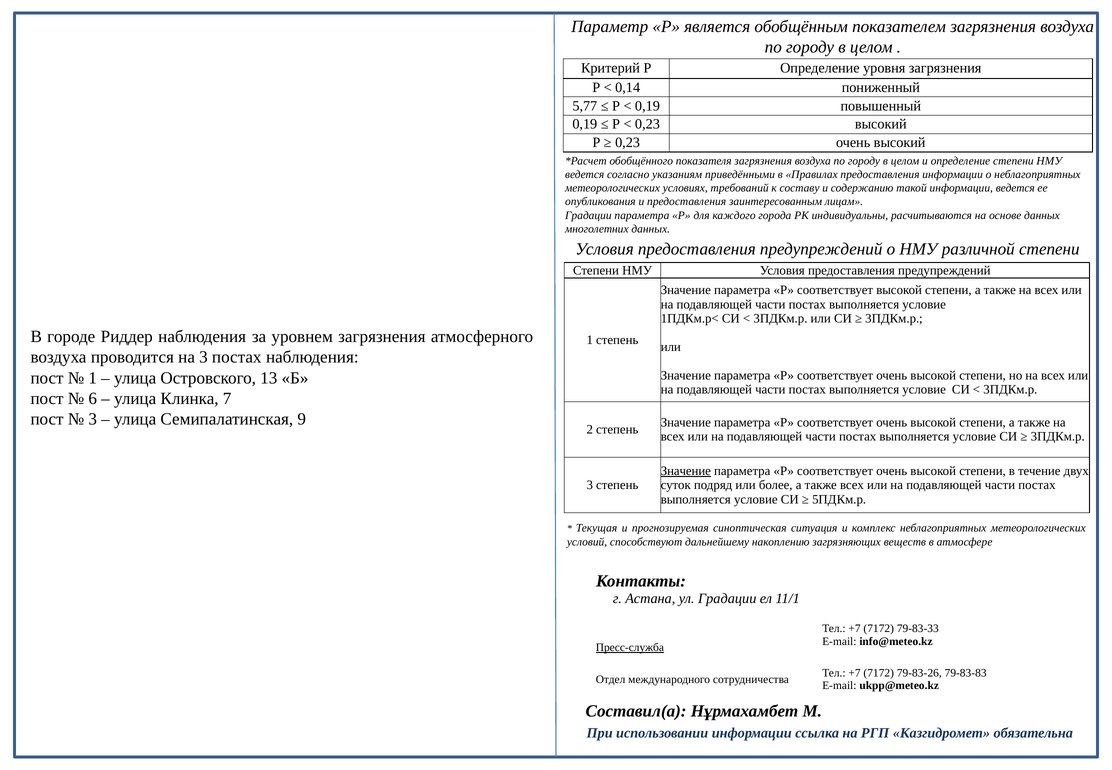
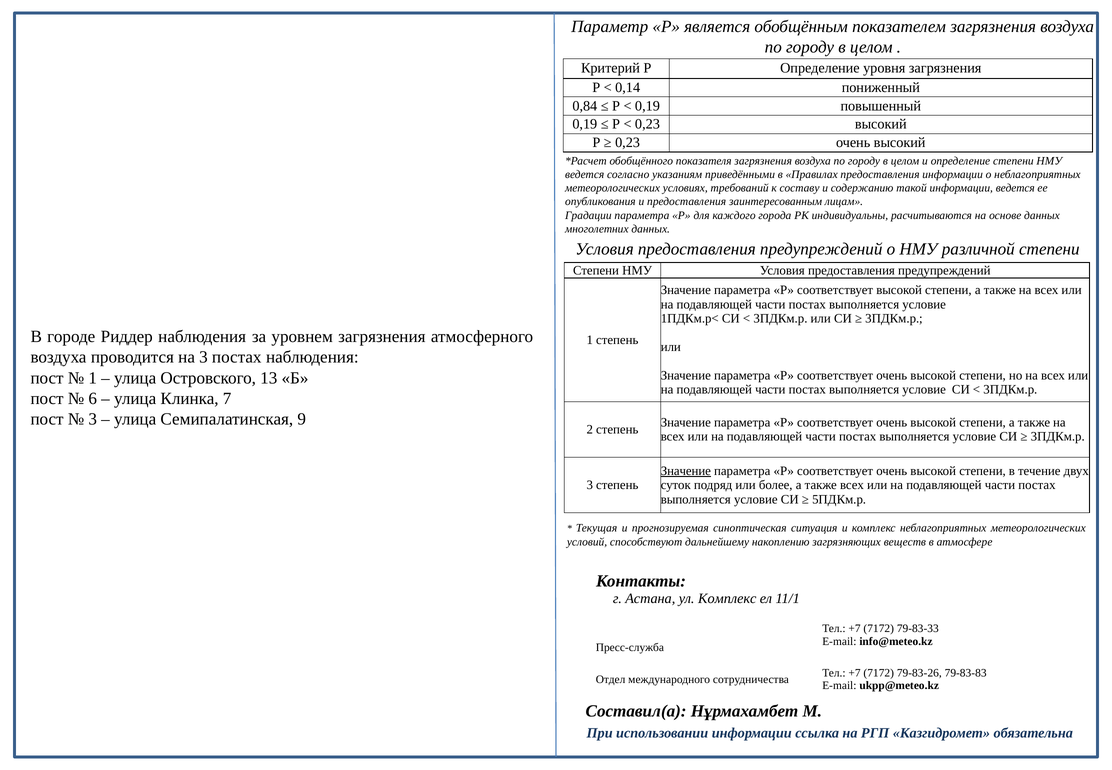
5,77: 5,77 -> 0,84
ул Градации: Градации -> Комплекс
Пресс-служба underline: present -> none
